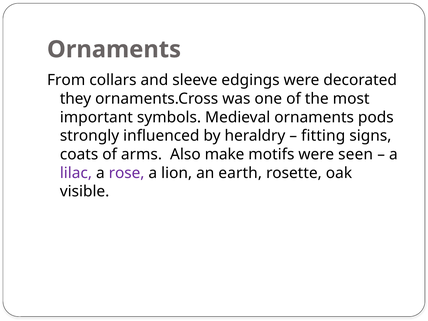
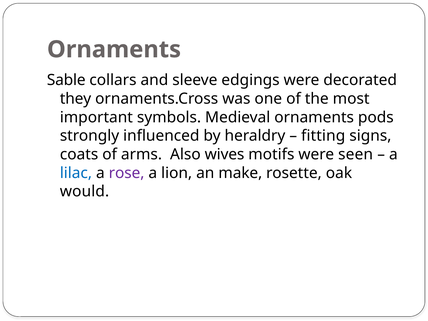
From: From -> Sable
make: make -> wives
lilac colour: purple -> blue
earth: earth -> make
visible: visible -> would
